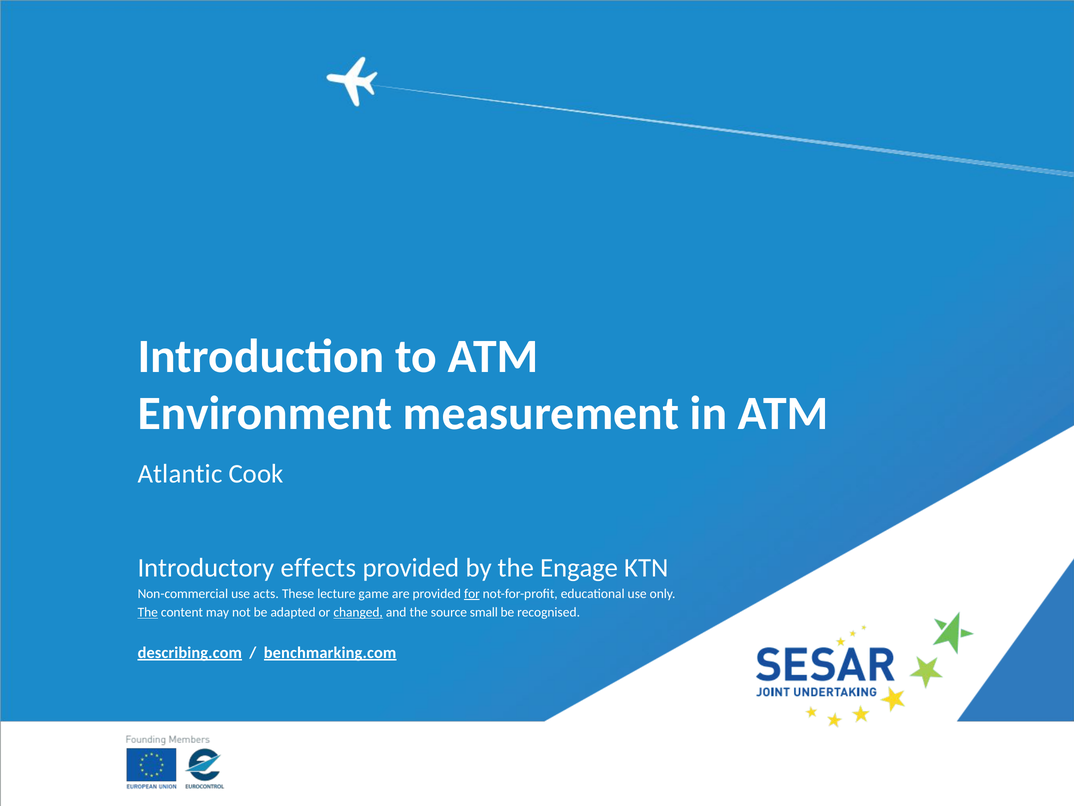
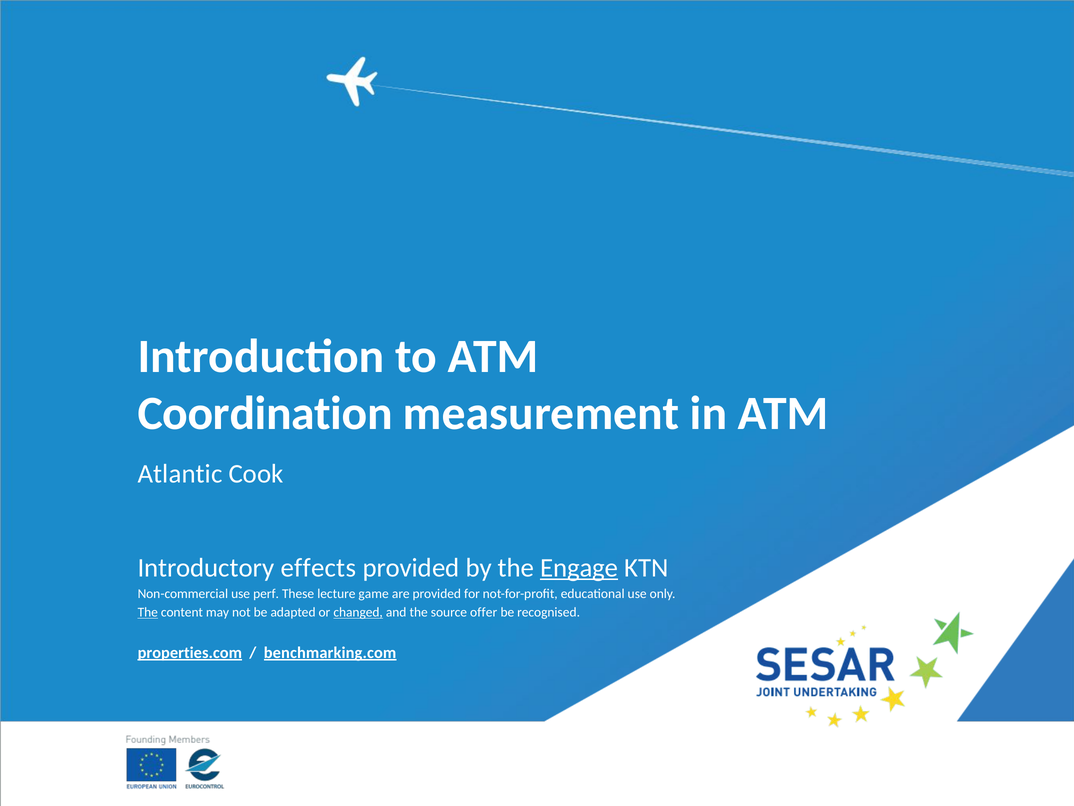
Environment: Environment -> Coordination
Engage underline: none -> present
acts: acts -> perf
for underline: present -> none
small: small -> offer
describing.com: describing.com -> properties.com
